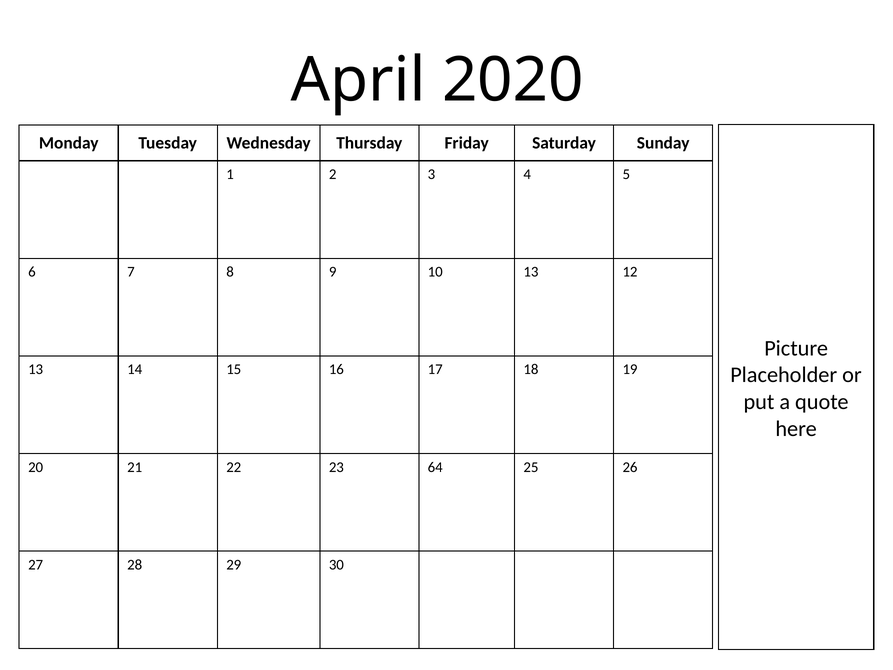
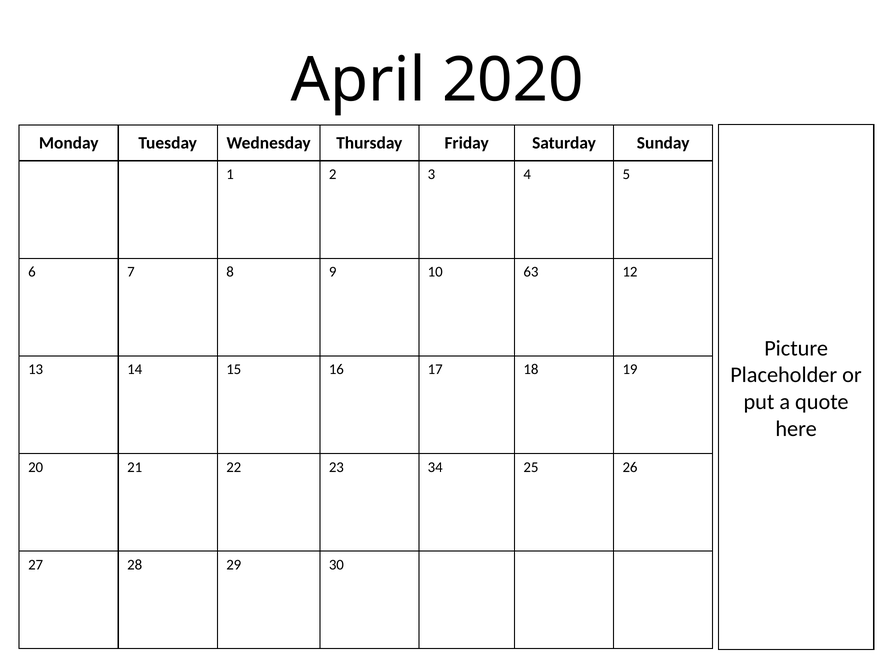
10 13: 13 -> 63
64: 64 -> 34
